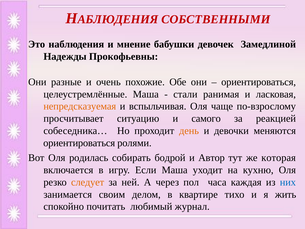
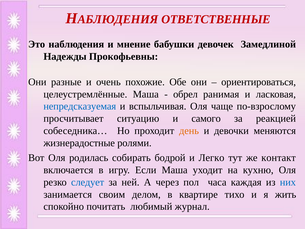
СОБСТВЕННЫМИ: СОБСТВЕННЫМИ -> ОТВЕТСТВЕННЫЕ
стали: стали -> обрел
непредсказуемая colour: orange -> blue
ориентироваться at (79, 143): ориентироваться -> жизнерадостные
Автор: Автор -> Легко
которая: которая -> контакт
следует colour: orange -> blue
